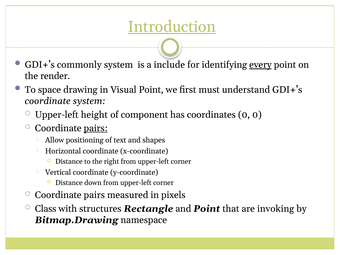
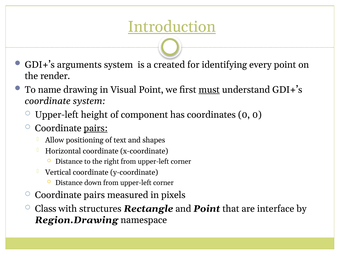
commonly: commonly -> arguments
include: include -> created
every underline: present -> none
space: space -> name
must underline: none -> present
invoking: invoking -> interface
Bitmap.Drawing: Bitmap.Drawing -> Region.Drawing
